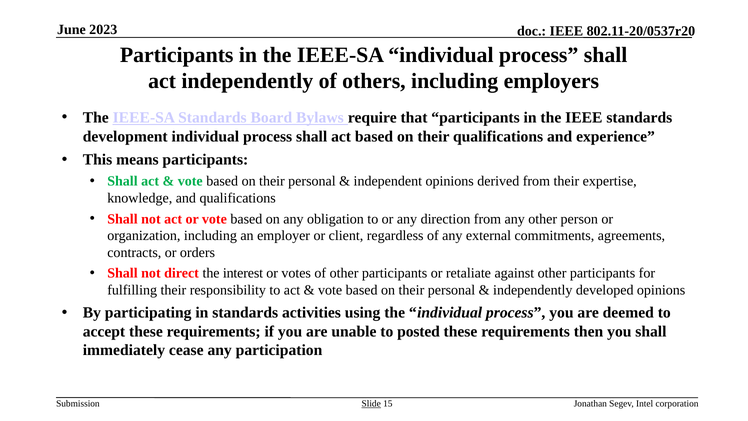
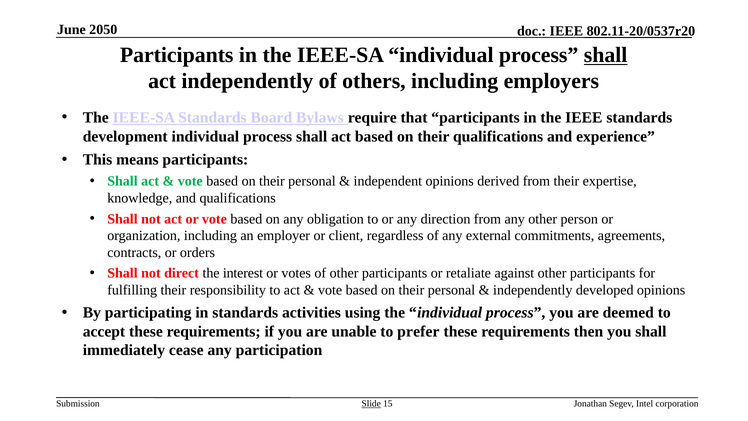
2023: 2023 -> 2050
shall at (606, 55) underline: none -> present
posted: posted -> prefer
